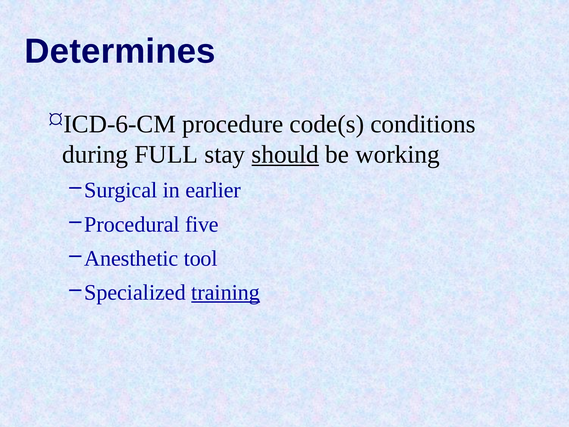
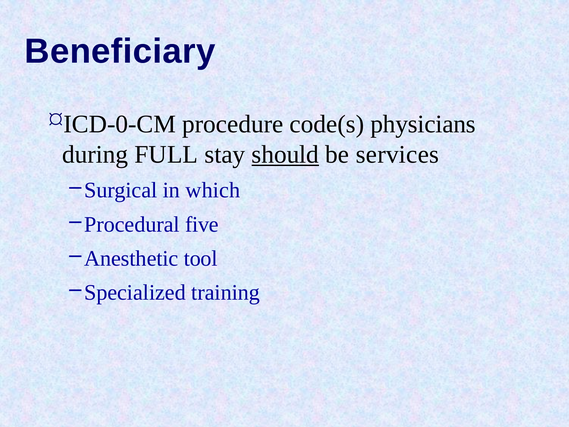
Determines: Determines -> Beneficiary
ICD-6-CM: ICD-6-CM -> ICD-0-CM
conditions: conditions -> physicians
working: working -> services
earlier: earlier -> which
training underline: present -> none
